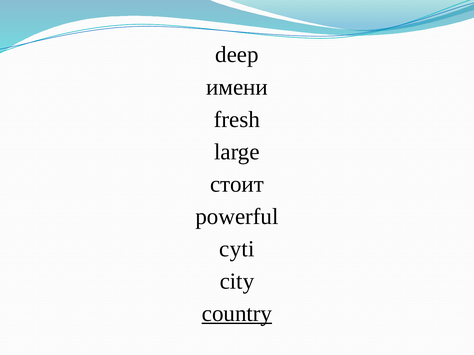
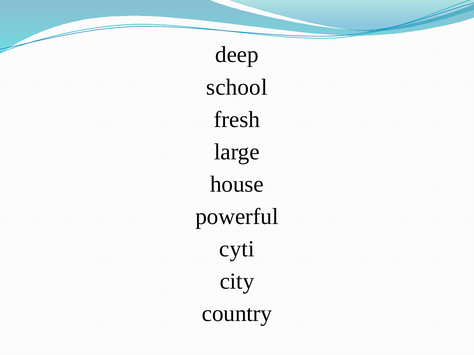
имени: имени -> school
стоит: стоит -> house
country underline: present -> none
